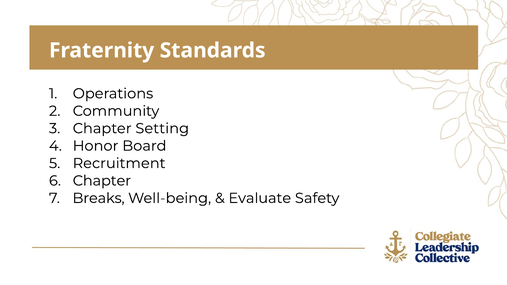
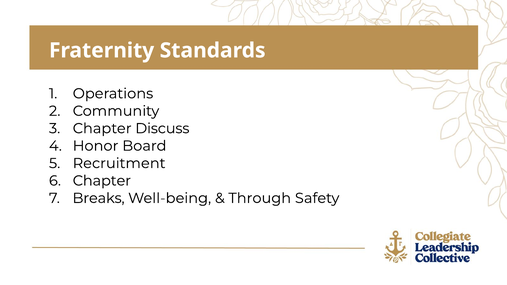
Setting: Setting -> Discuss
Evaluate: Evaluate -> Through
